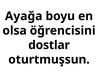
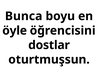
Ayağa: Ayağa -> Bunca
olsa: olsa -> öyle
